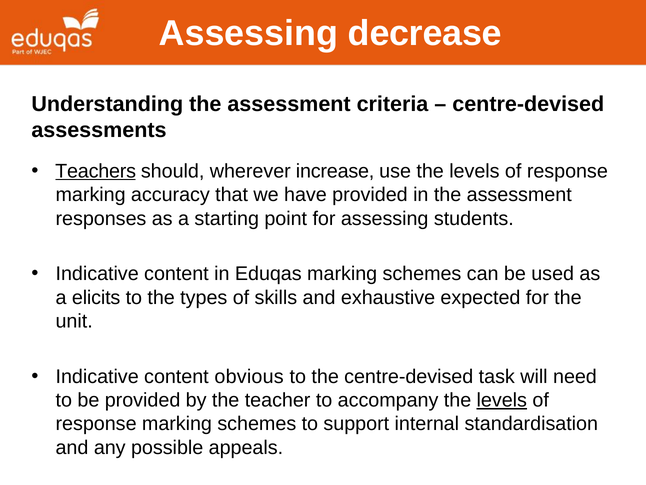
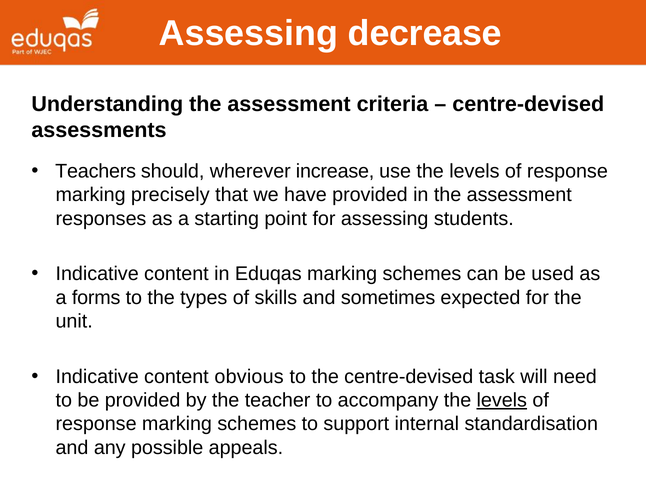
Teachers underline: present -> none
accuracy: accuracy -> precisely
elicits: elicits -> forms
exhaustive: exhaustive -> sometimes
